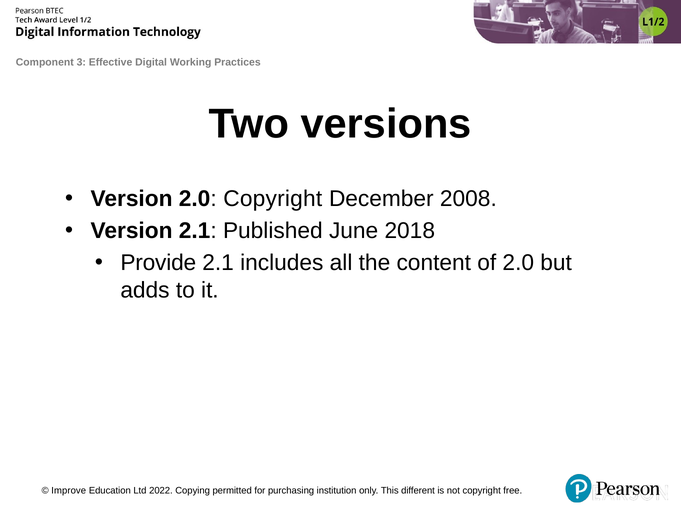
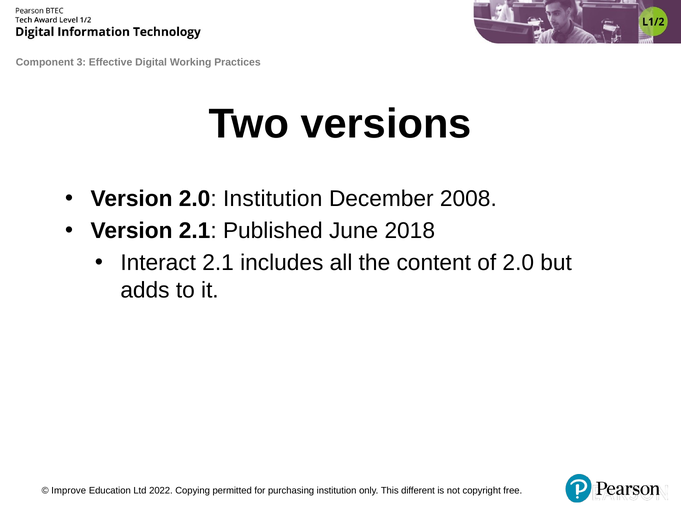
2.0 Copyright: Copyright -> Institution
Provide: Provide -> Interact
